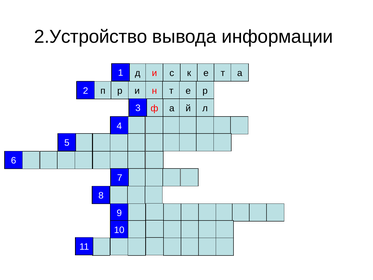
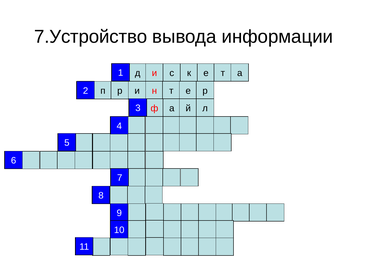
2.Устройство: 2.Устройство -> 7.Устройство
